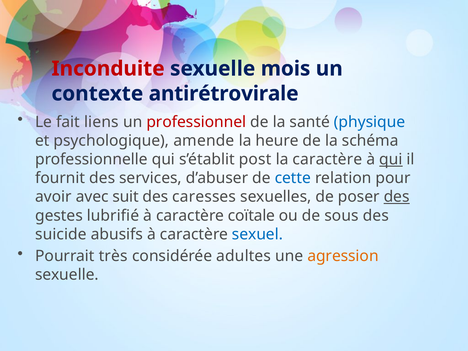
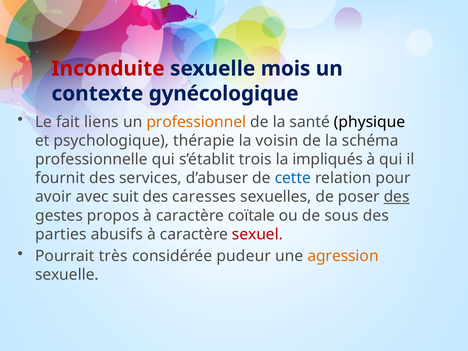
antirétrovirale: antirétrovirale -> gynécologique
professionnel colour: red -> orange
physique colour: blue -> black
amende: amende -> thérapie
heure: heure -> voisin
post: post -> trois
la caractère: caractère -> impliqués
qui at (391, 159) underline: present -> none
lubrifié: lubrifié -> propos
suicide: suicide -> parties
sexuel colour: blue -> red
adultes: adultes -> pudeur
